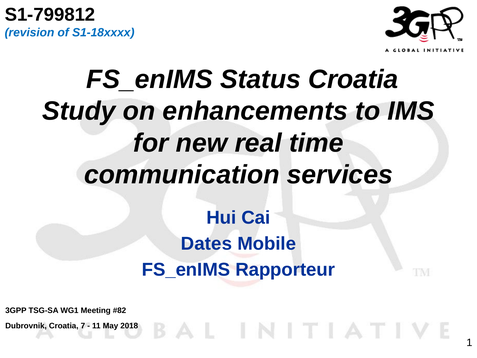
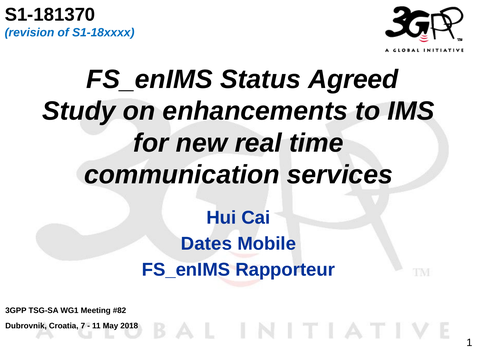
S1-799812: S1-799812 -> S1-181370
Status Croatia: Croatia -> Agreed
